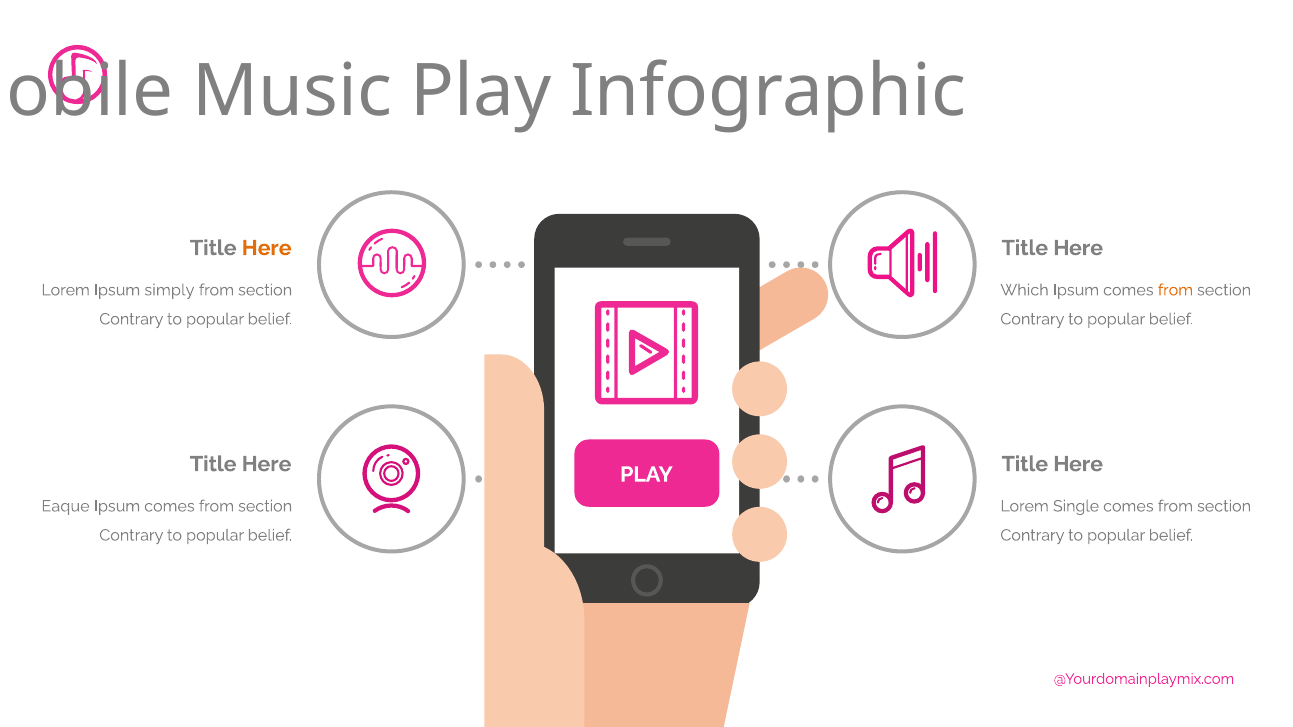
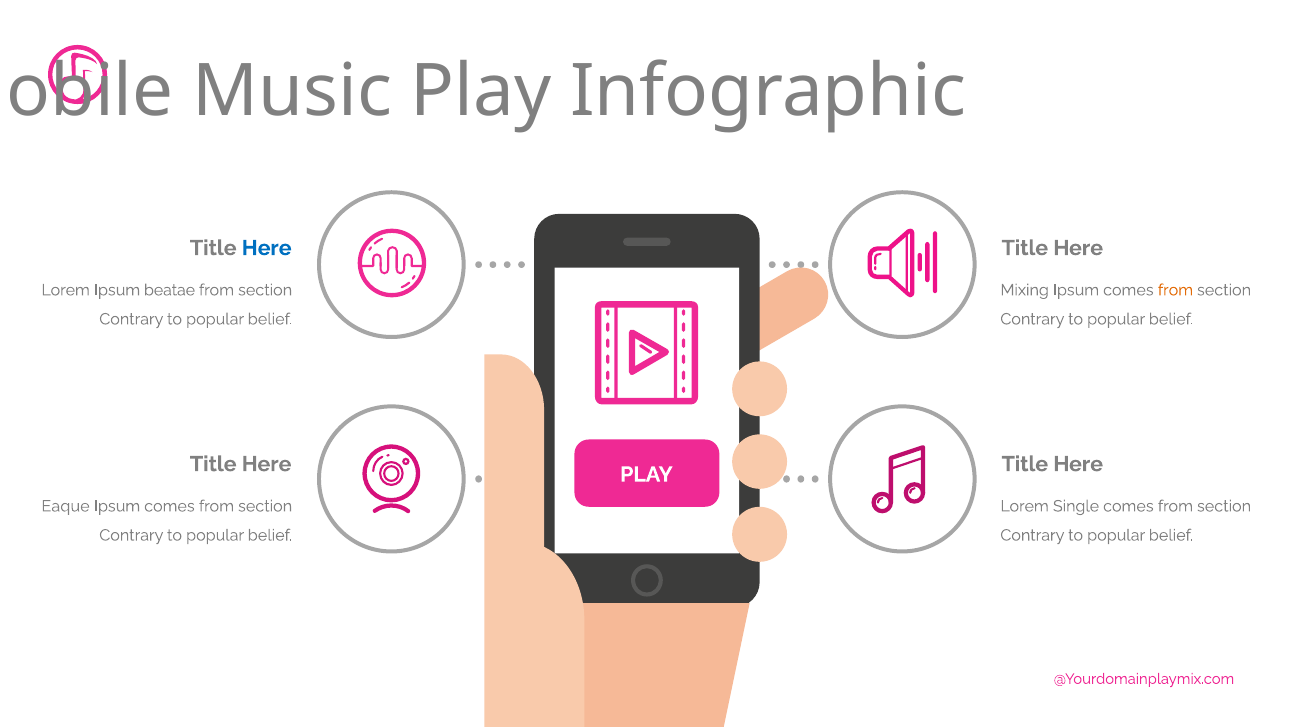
Here at (267, 248) colour: orange -> blue
simply: simply -> beatae
Which: Which -> Mixing
